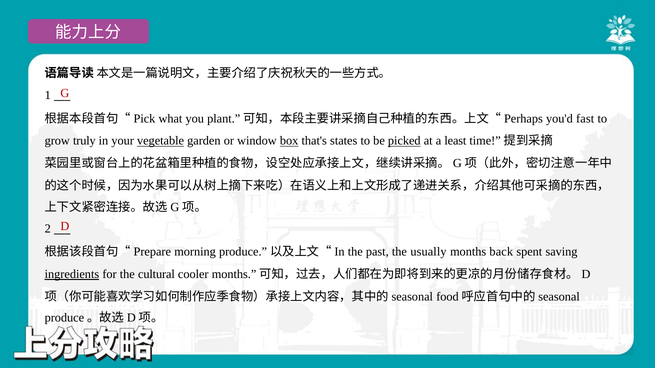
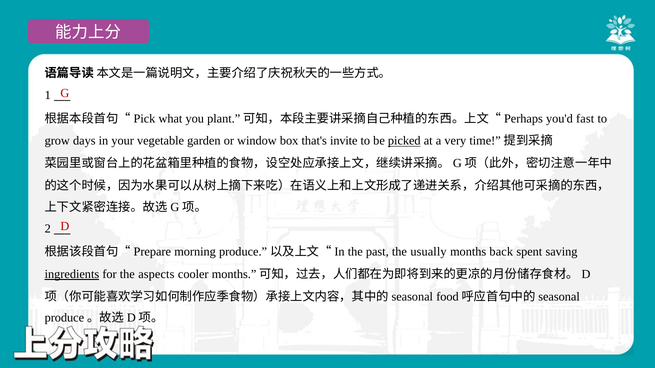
truly: truly -> days
vegetable underline: present -> none
box underline: present -> none
states: states -> invite
least: least -> very
cultural: cultural -> aspects
